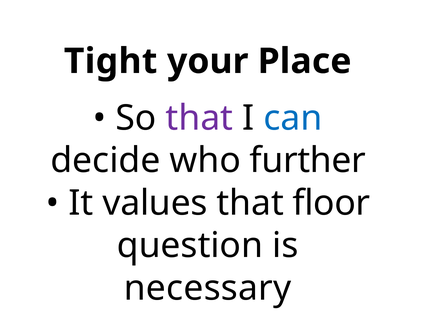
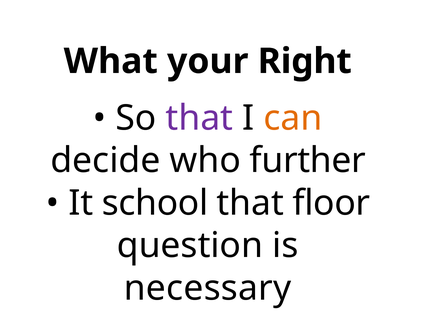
Tight: Tight -> What
Place: Place -> Right
can colour: blue -> orange
values: values -> school
